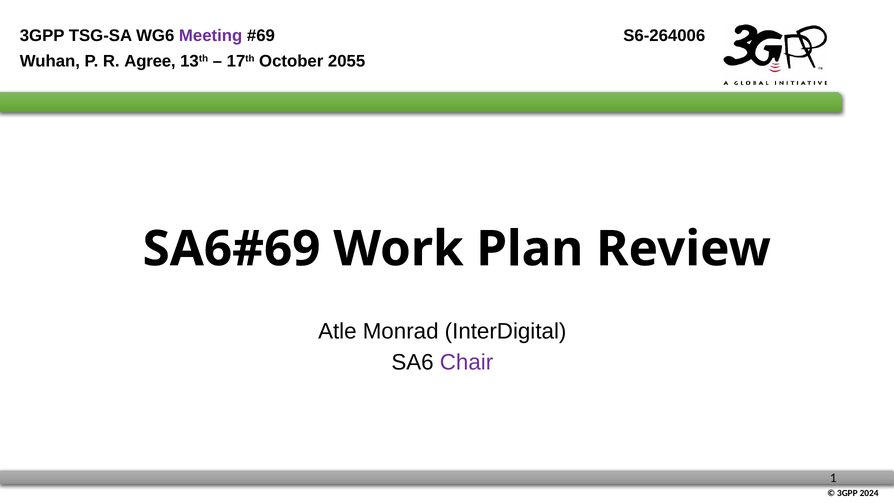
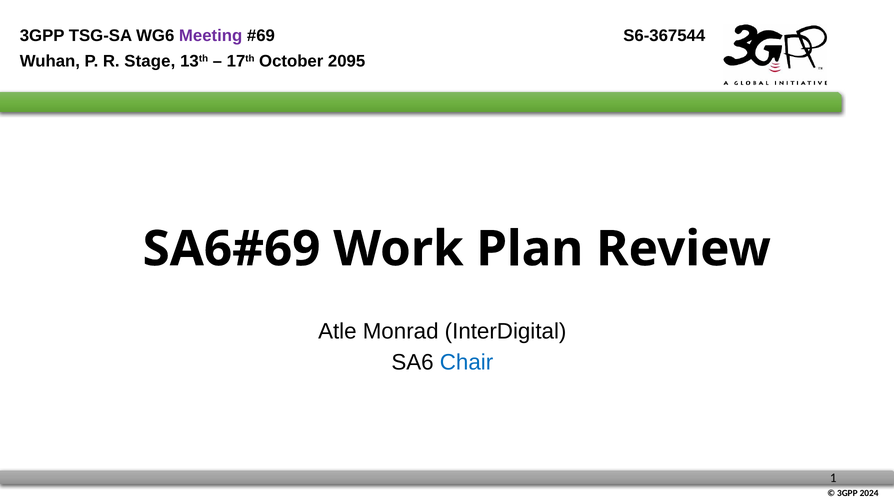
S6-264006: S6-264006 -> S6-367544
Agree: Agree -> Stage
2055: 2055 -> 2095
Chair colour: purple -> blue
